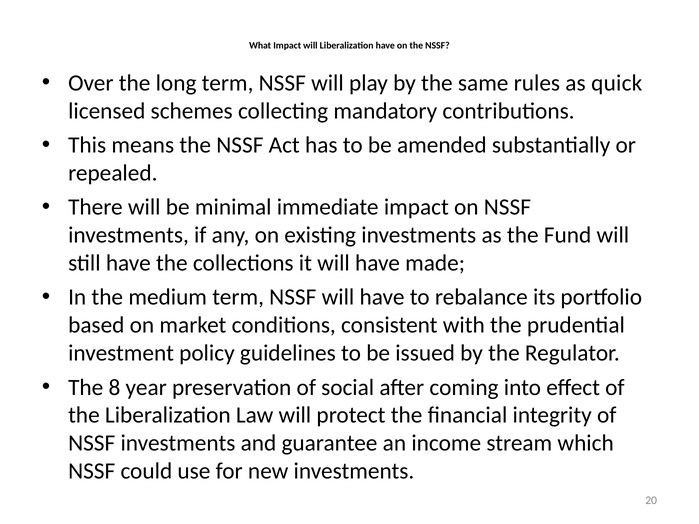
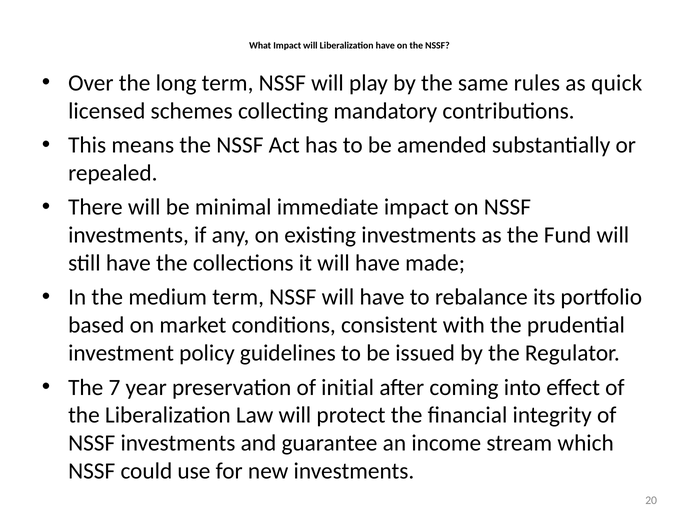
8: 8 -> 7
social: social -> initial
